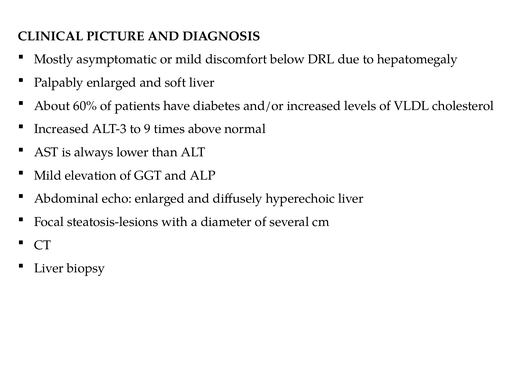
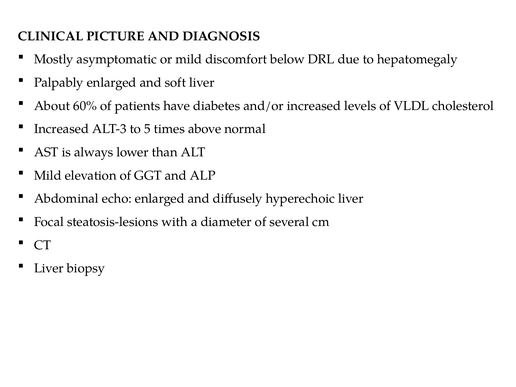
9: 9 -> 5
